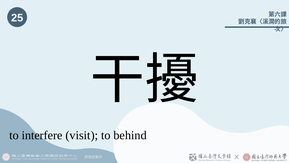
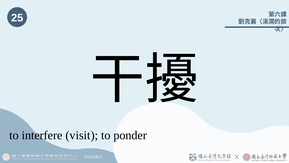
behind: behind -> ponder
